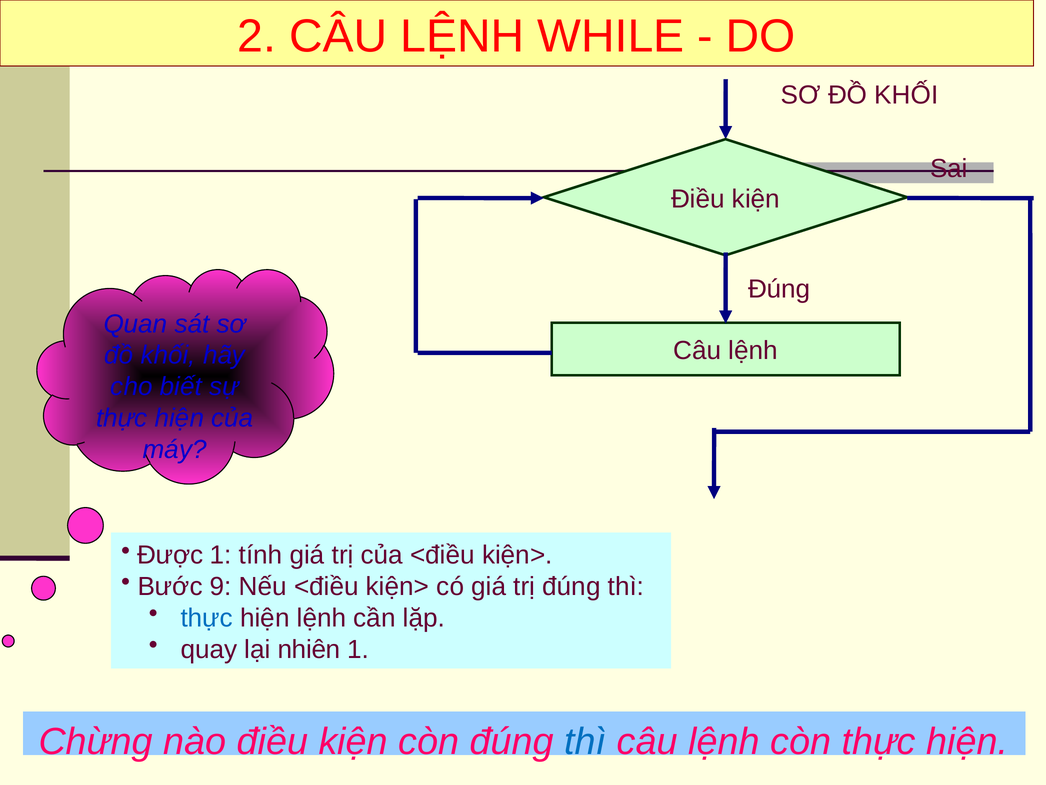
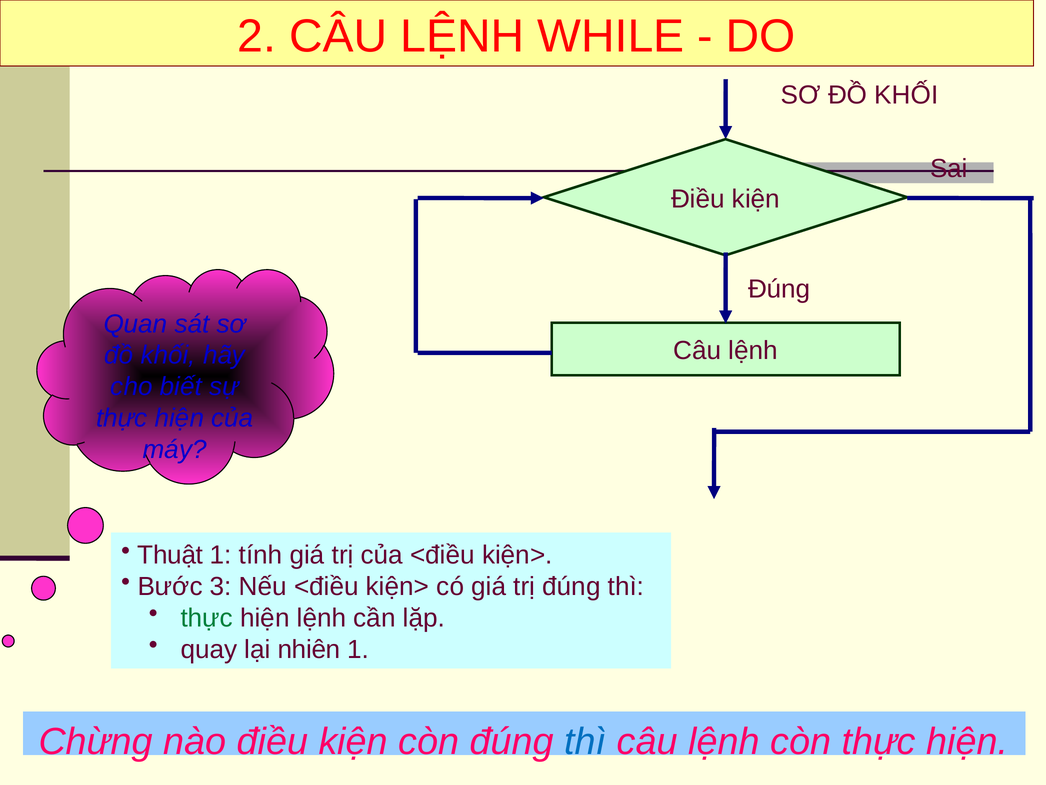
Được: Được -> Thuật
9: 9 -> 3
thực at (207, 618) colour: blue -> green
